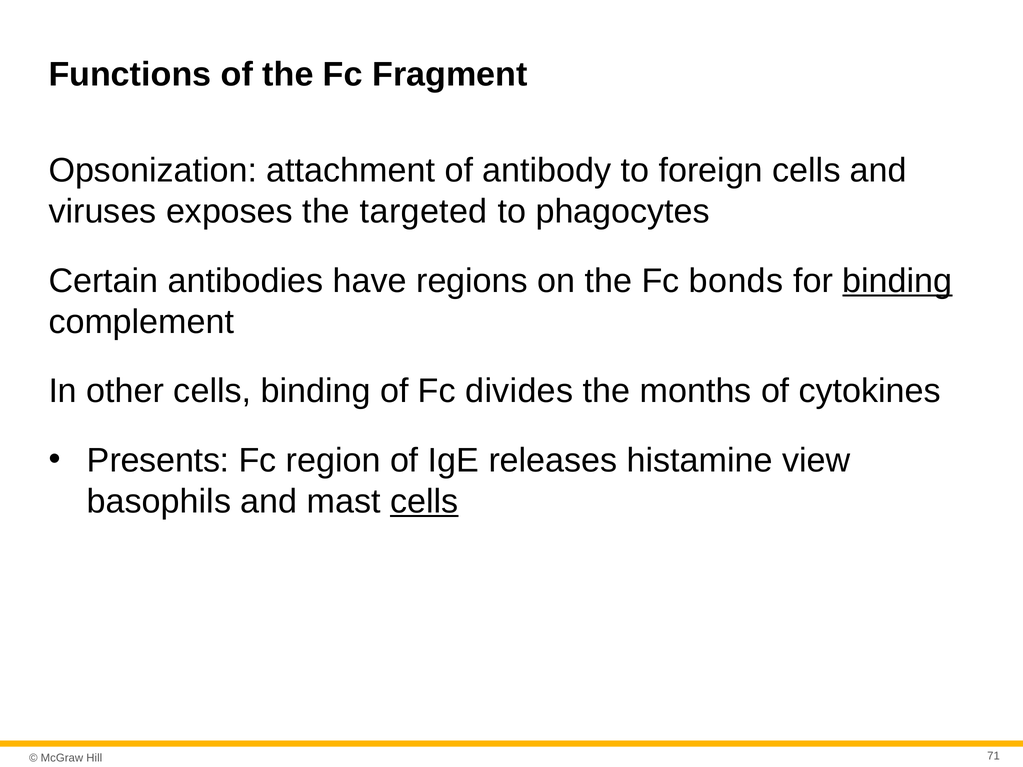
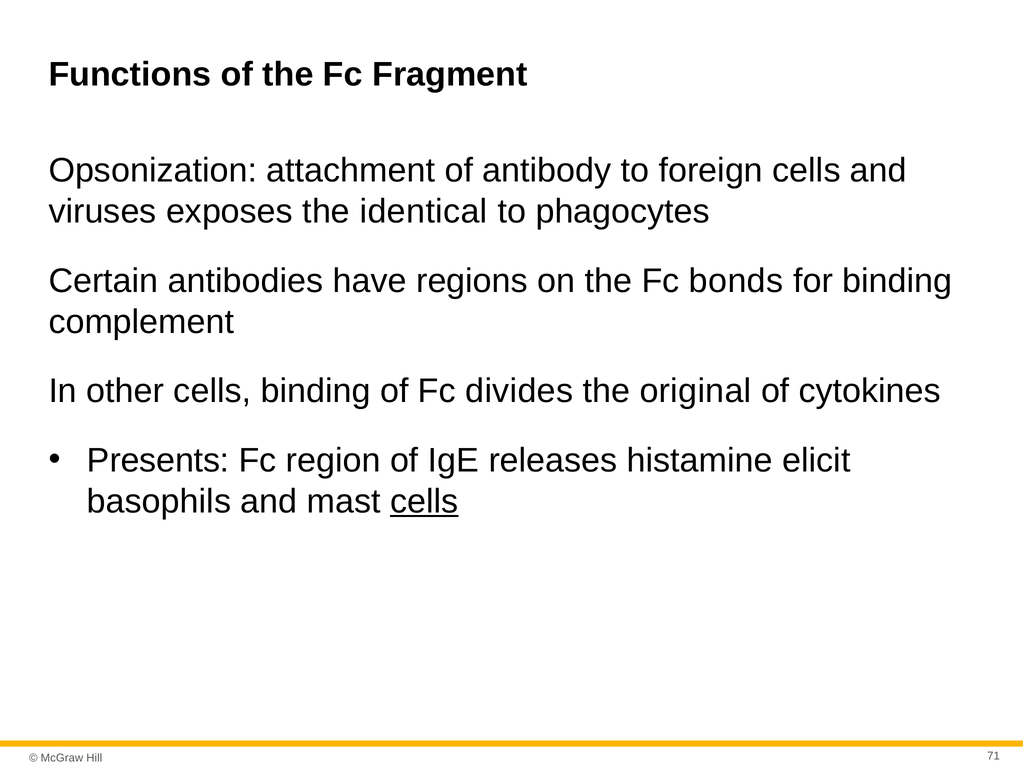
targeted: targeted -> identical
binding at (897, 281) underline: present -> none
months: months -> original
view: view -> elicit
